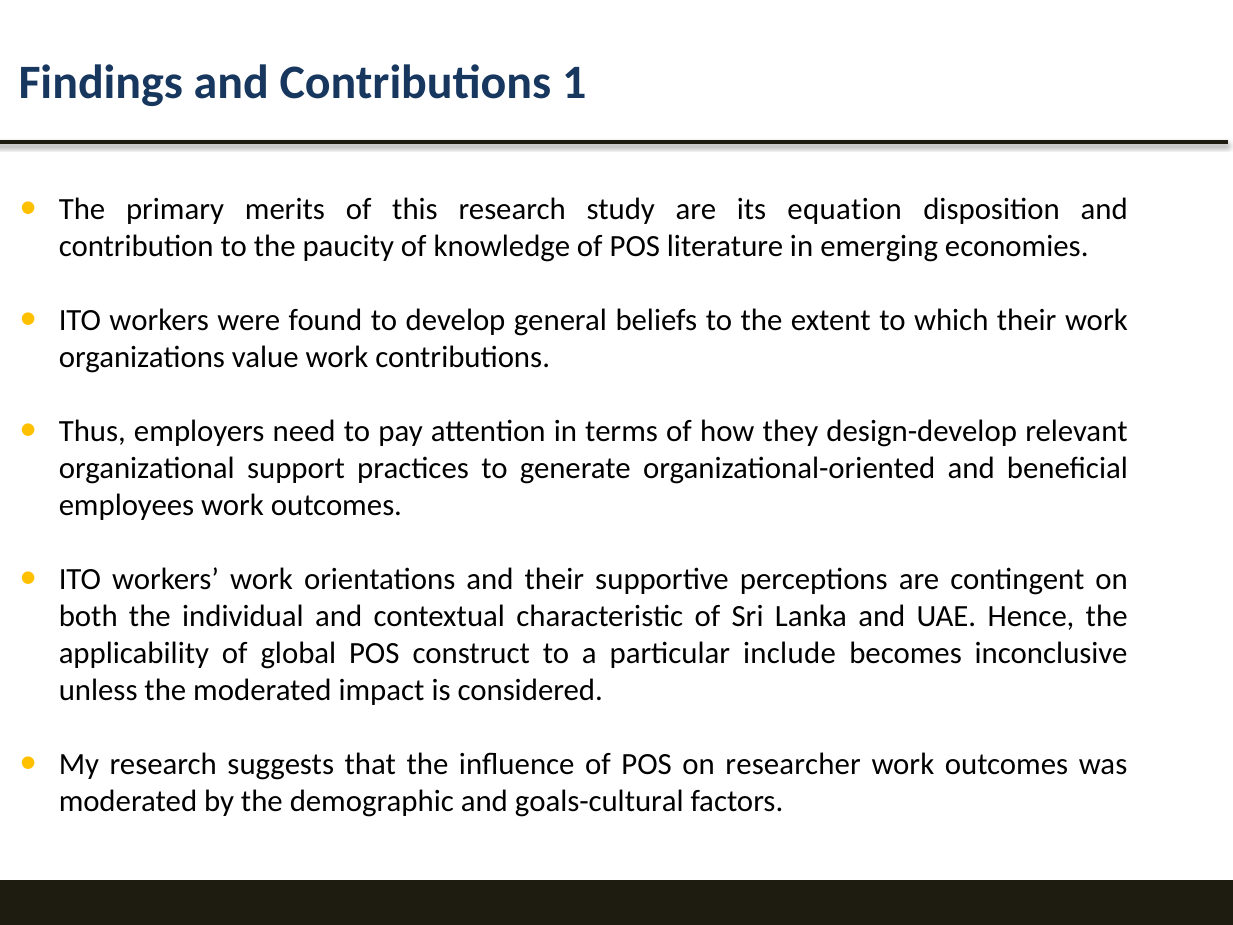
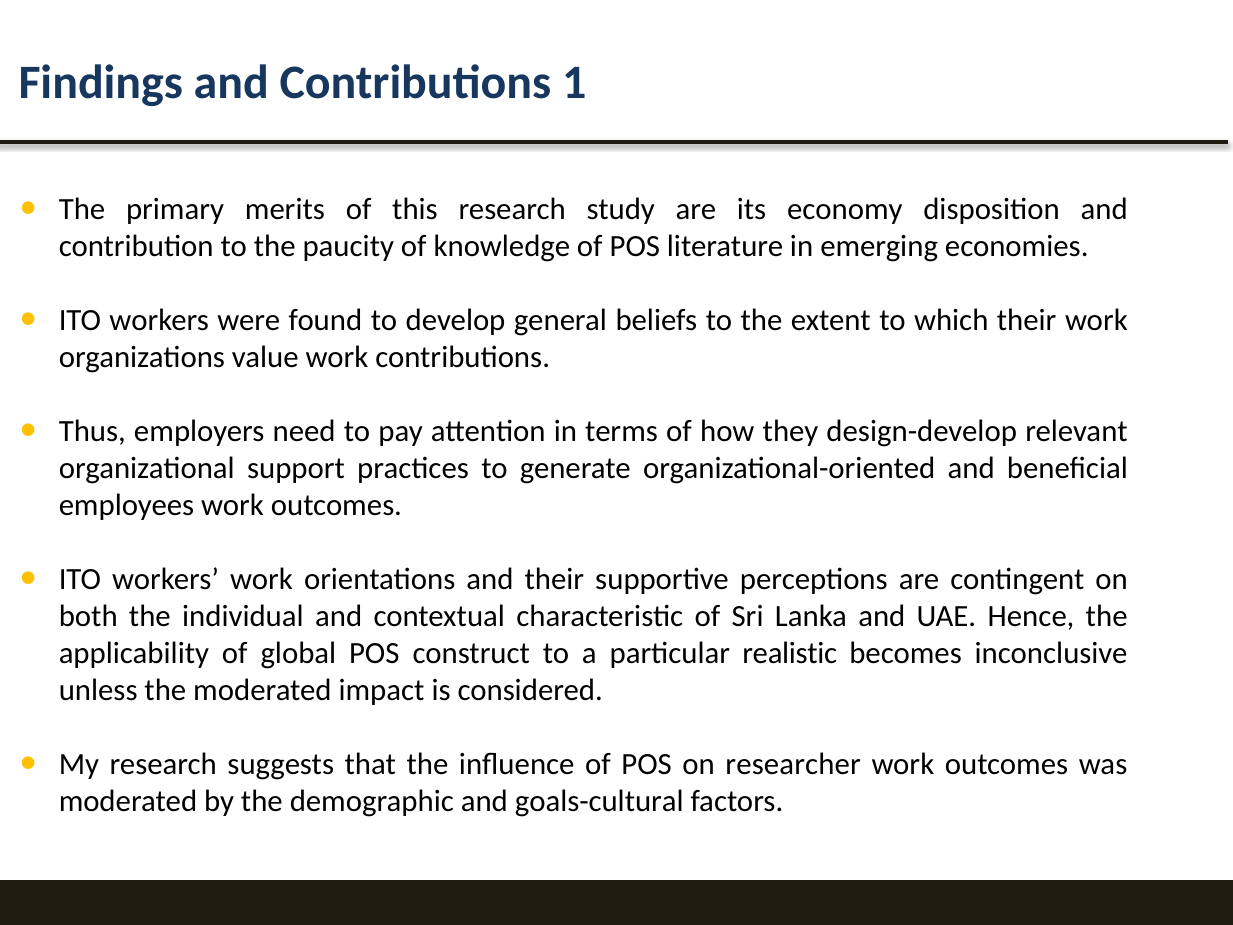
equation: equation -> economy
include: include -> realistic
